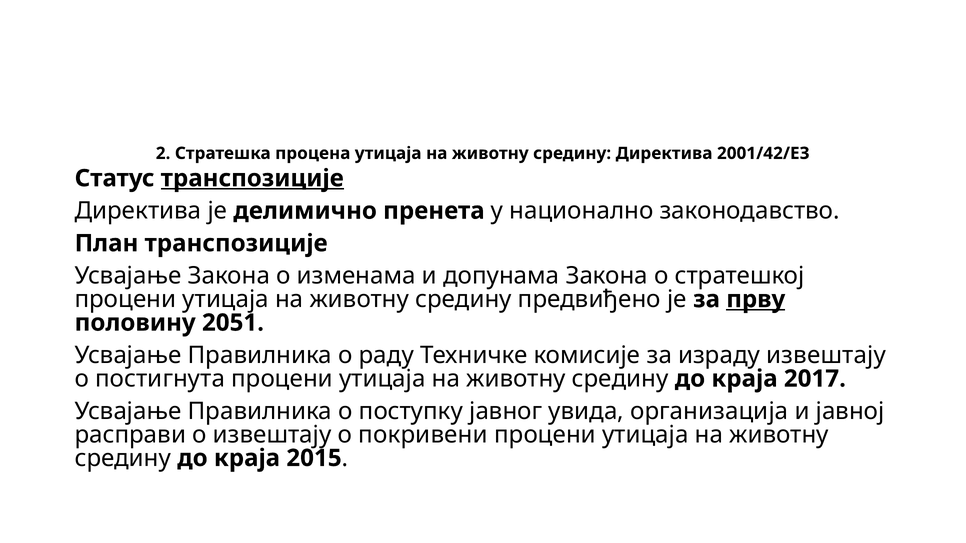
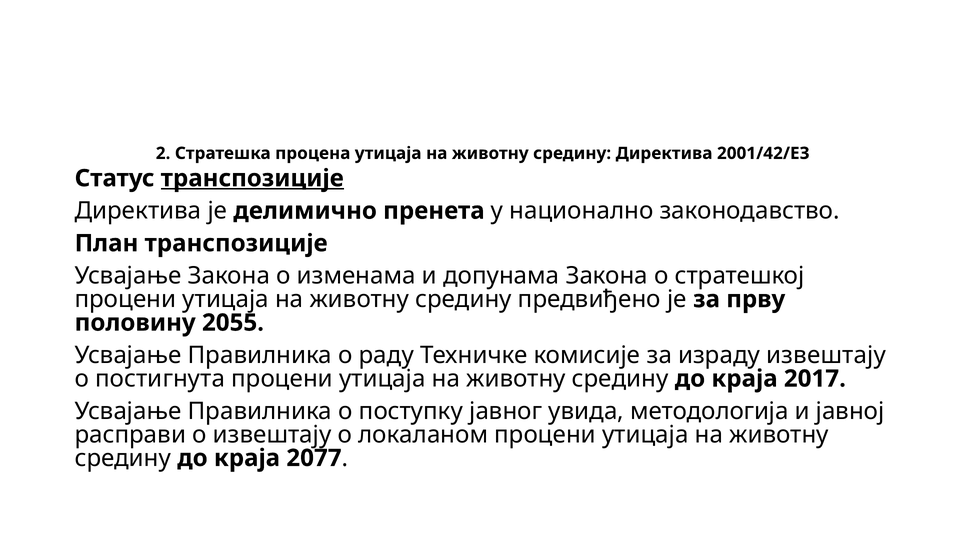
прву underline: present -> none
2051: 2051 -> 2055
организација: организација -> методологија
покривени: покривени -> локаланом
2015: 2015 -> 2077
